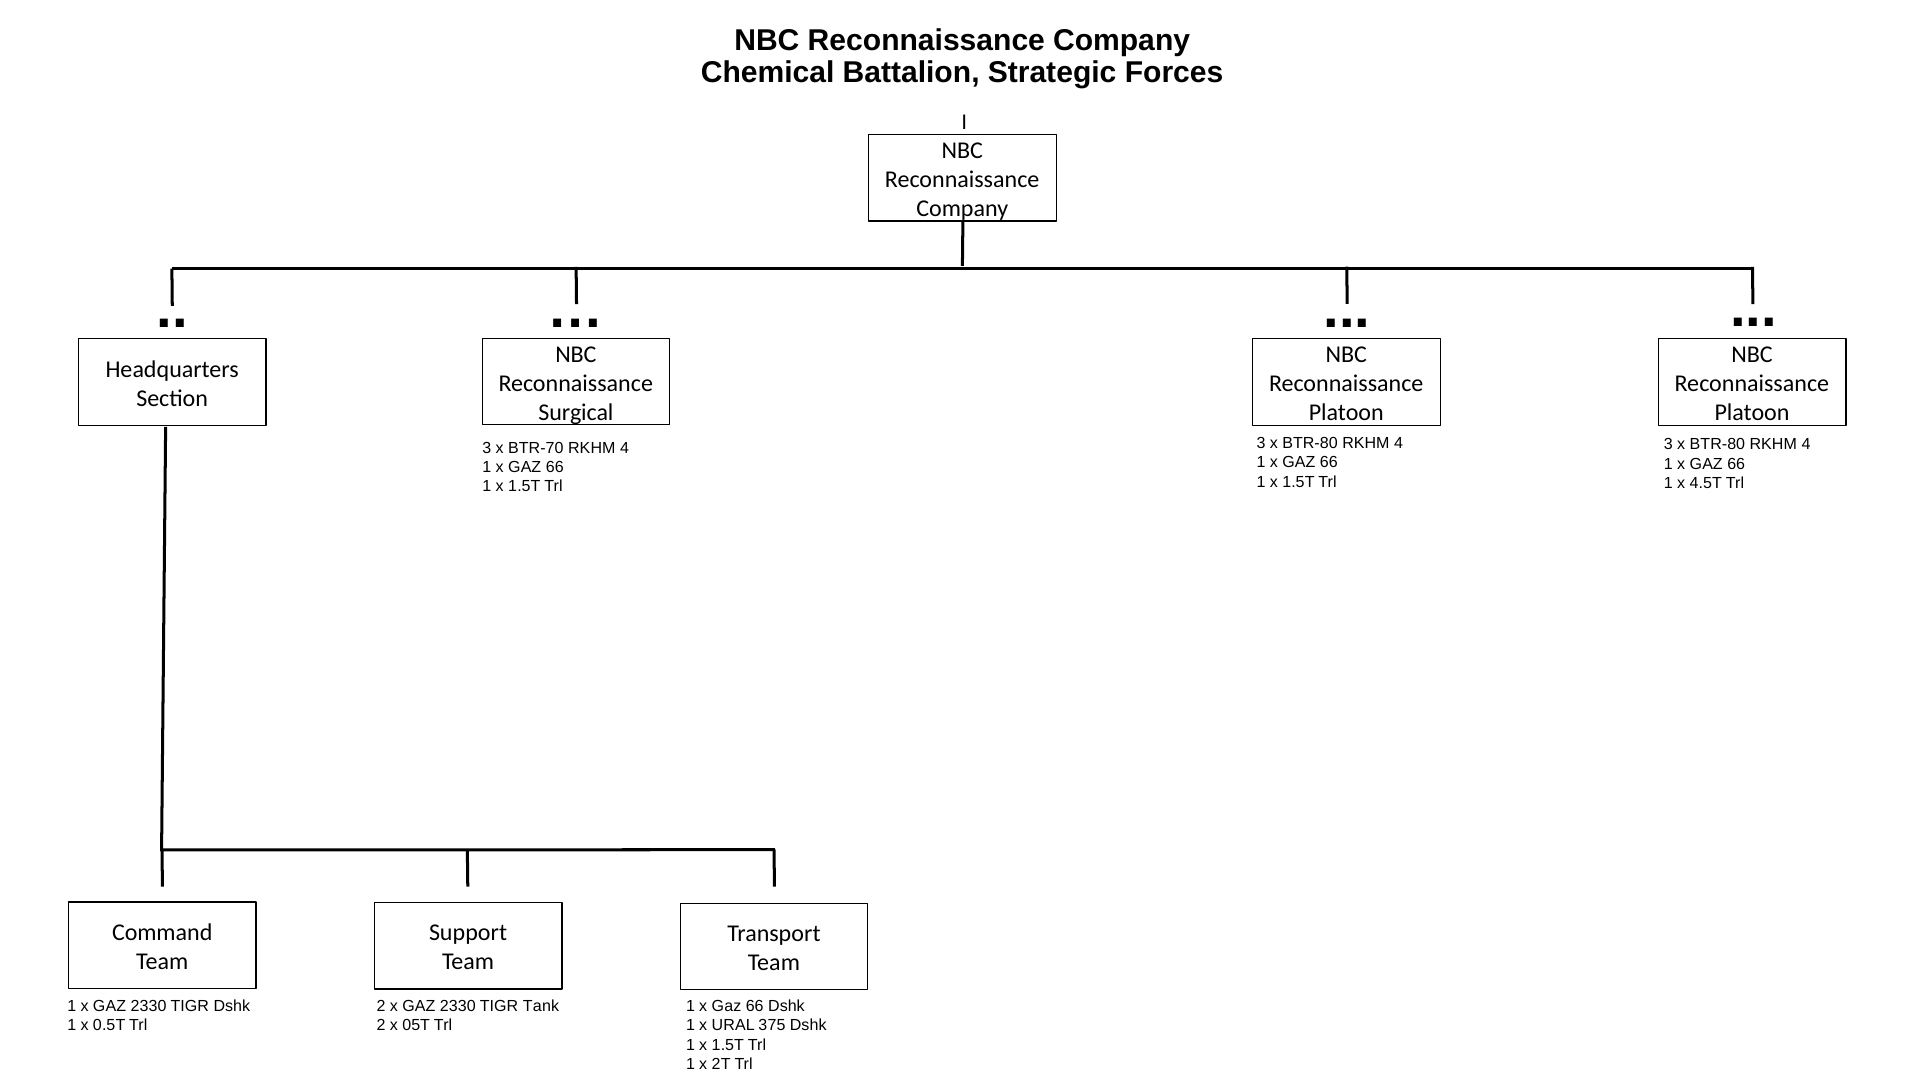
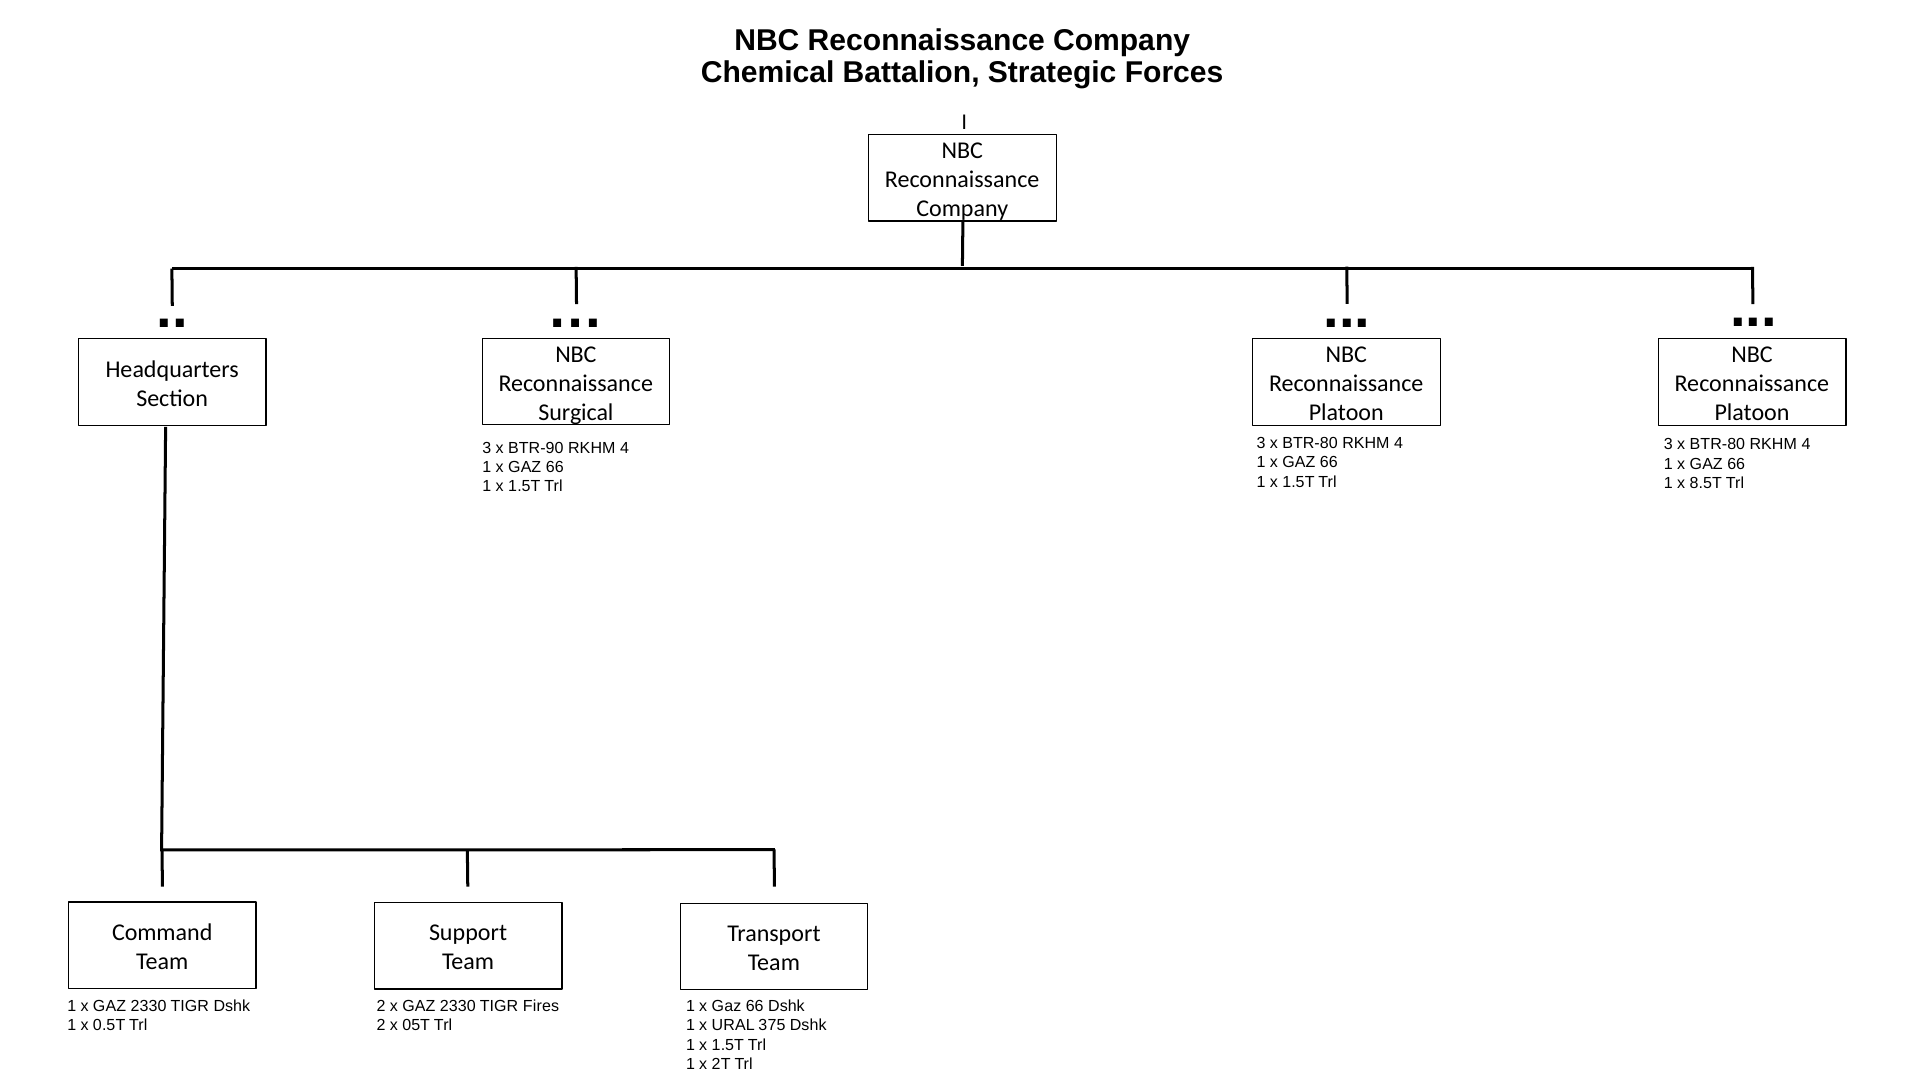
BTR-70: BTR-70 -> BTR-90
4.5T: 4.5T -> 8.5T
Tank: Tank -> Fires
